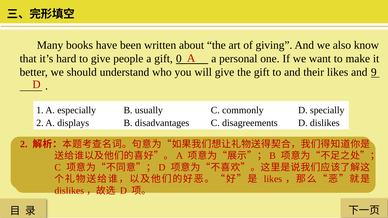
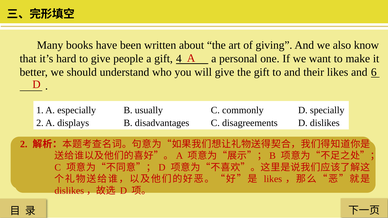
0: 0 -> 4
9: 9 -> 6
